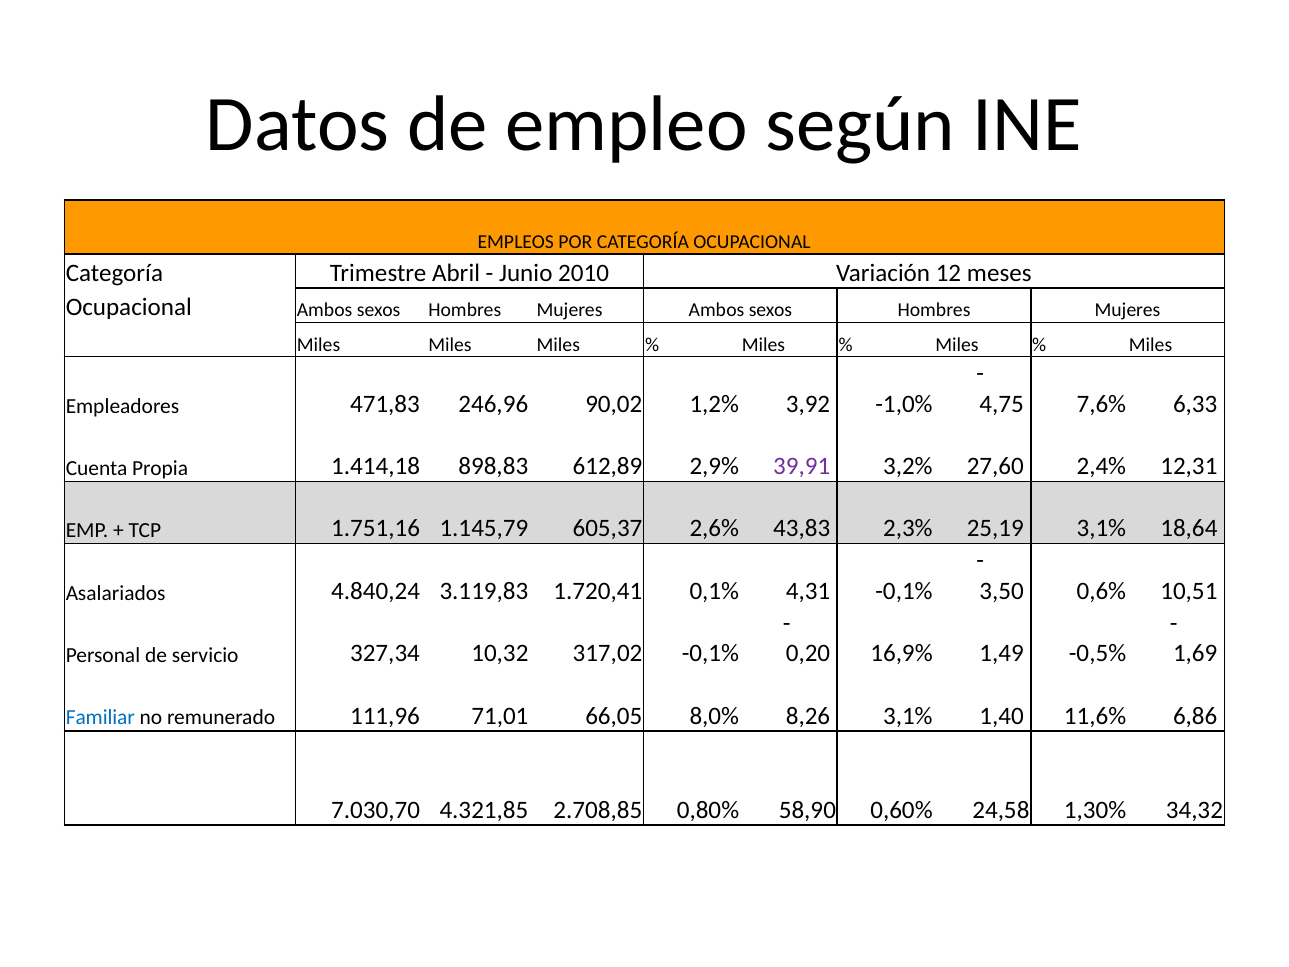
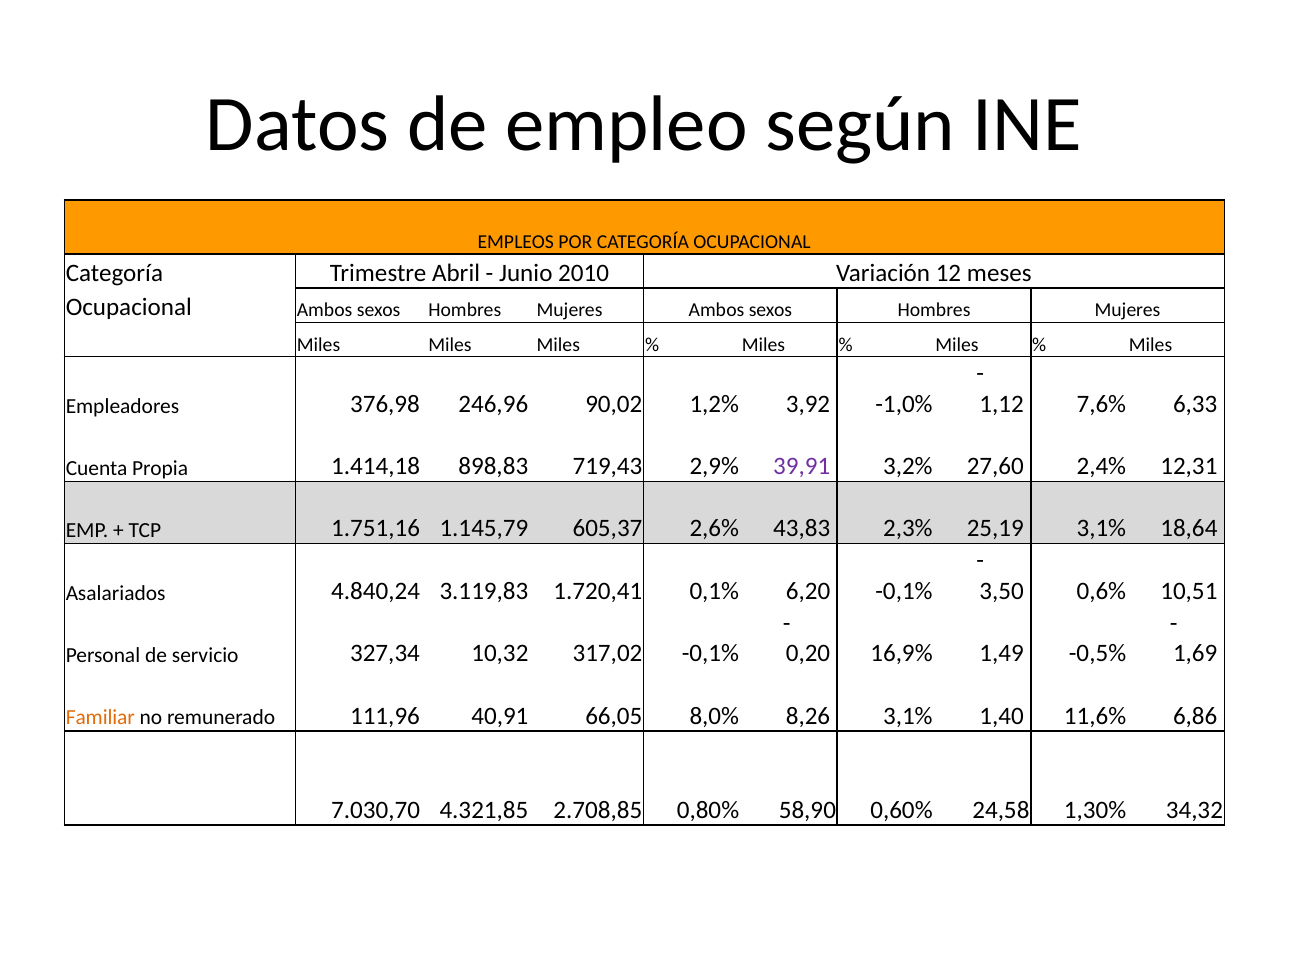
4,75: 4,75 -> 1,12
471,83: 471,83 -> 376,98
612,89: 612,89 -> 719,43
4,31: 4,31 -> 6,20
Familiar colour: blue -> orange
71,01: 71,01 -> 40,91
